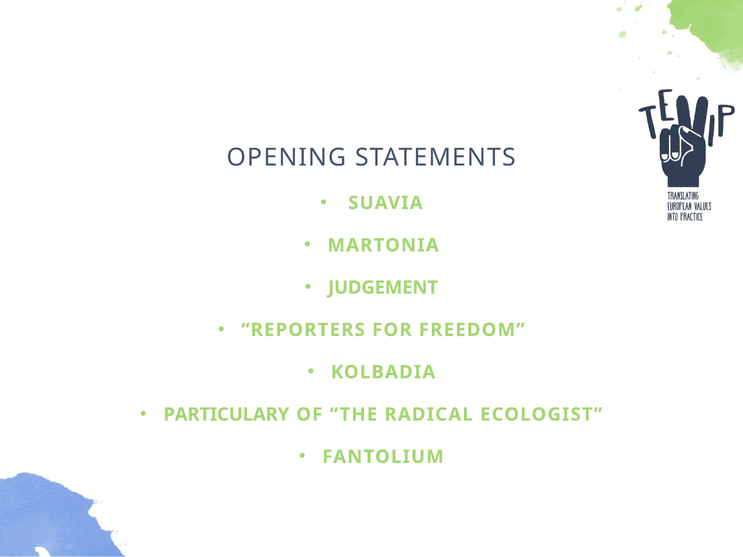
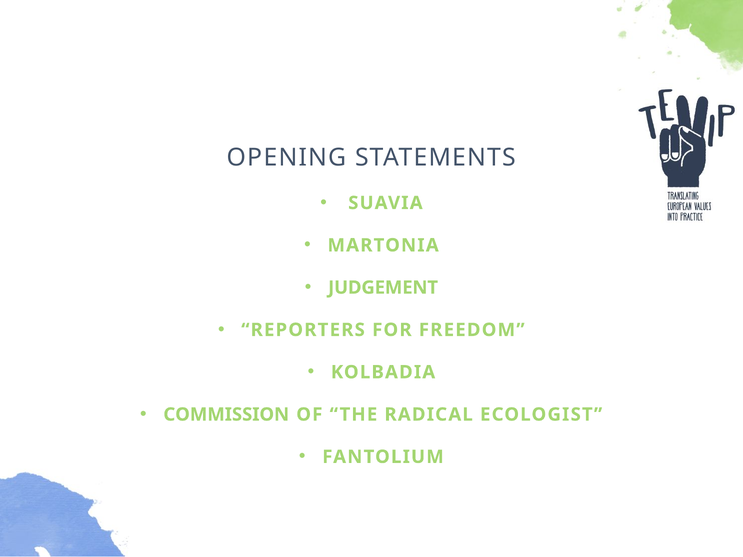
PARTICULARY: PARTICULARY -> COMMISSION
